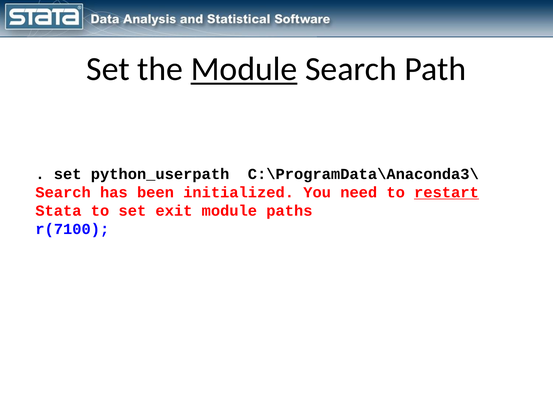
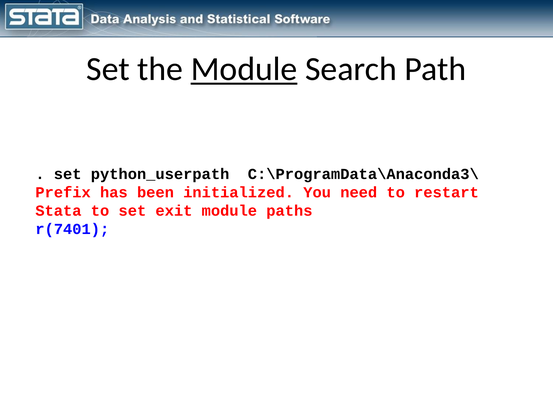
Search at (63, 193): Search -> Prefix
restart underline: present -> none
r(7100: r(7100 -> r(7401
